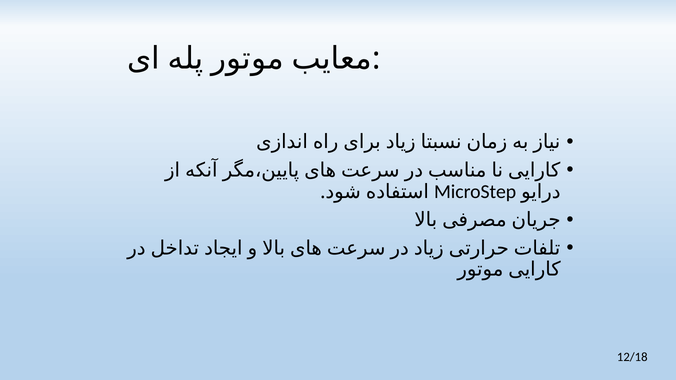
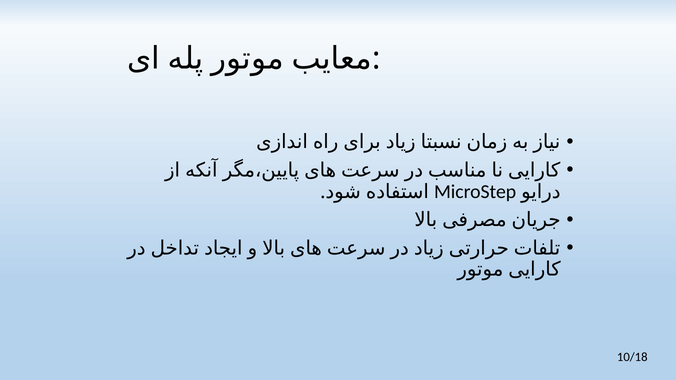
12/18: 12/18 -> 10/18
